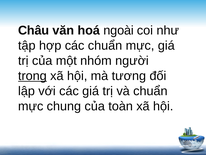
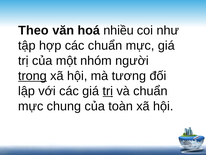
Châu: Châu -> Theo
ngoài: ngoài -> nhiều
trị at (108, 91) underline: none -> present
